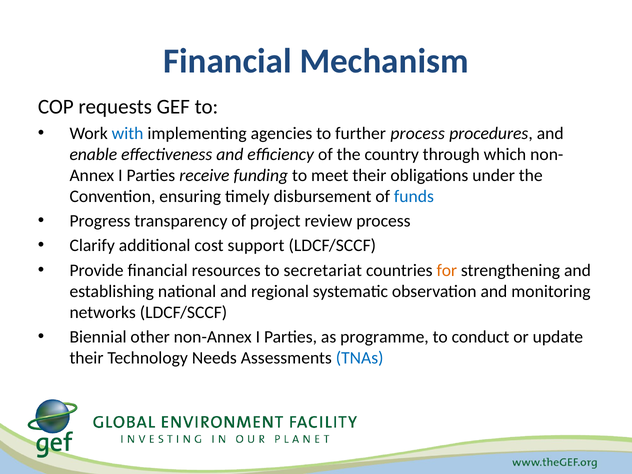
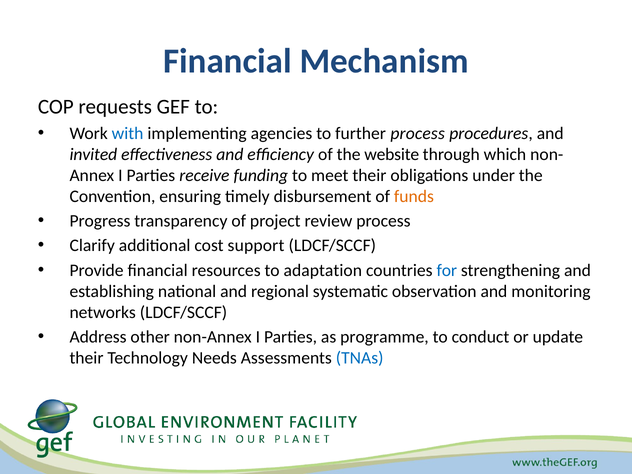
enable: enable -> invited
country: country -> website
funds colour: blue -> orange
secretariat: secretariat -> adaptation
for colour: orange -> blue
Biennial: Biennial -> Address
